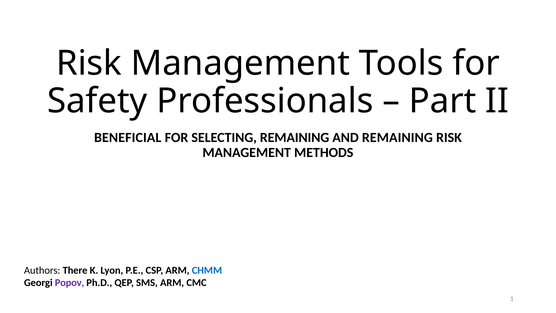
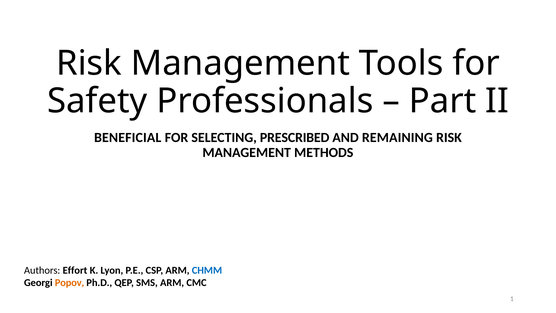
SELECTING REMAINING: REMAINING -> PRESCRIBED
There: There -> Effort
Popov colour: purple -> orange
